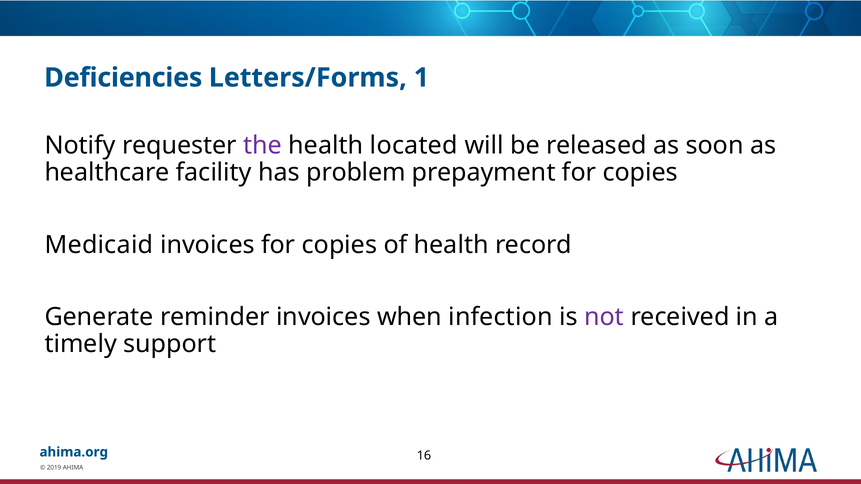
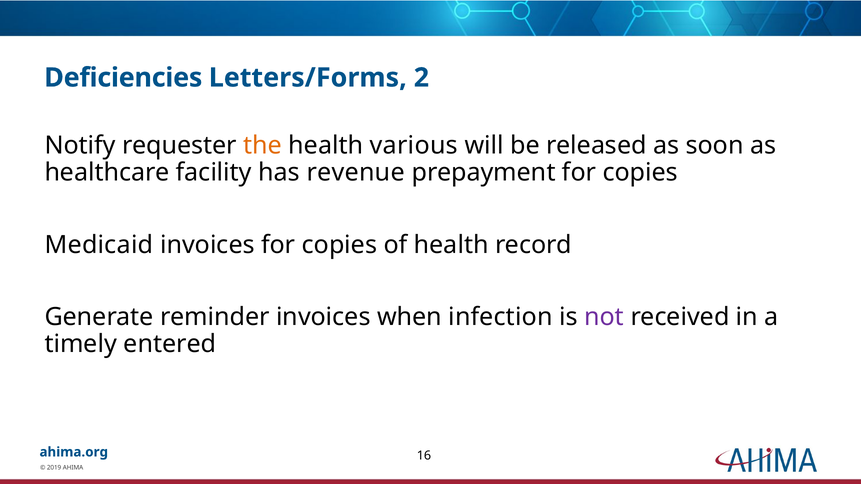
1: 1 -> 2
the colour: purple -> orange
located: located -> various
problem: problem -> revenue
support: support -> entered
